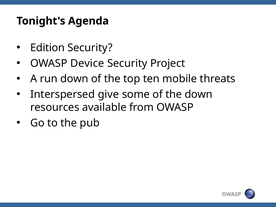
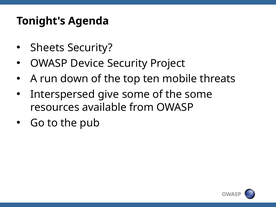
Edition: Edition -> Sheets
the down: down -> some
